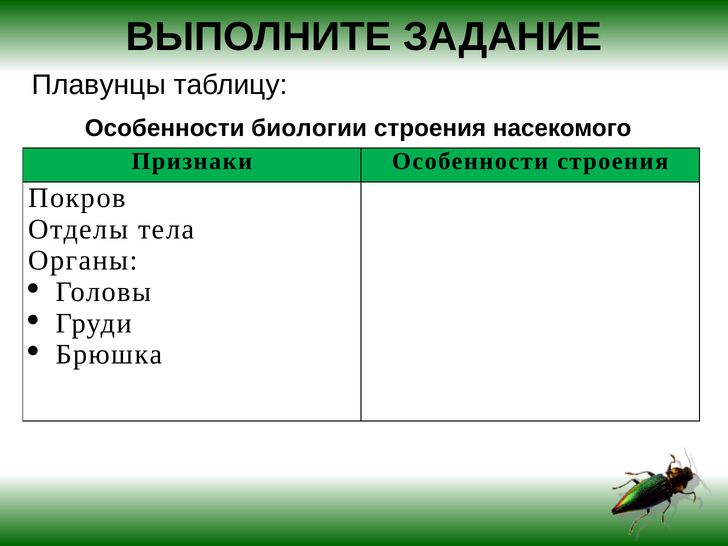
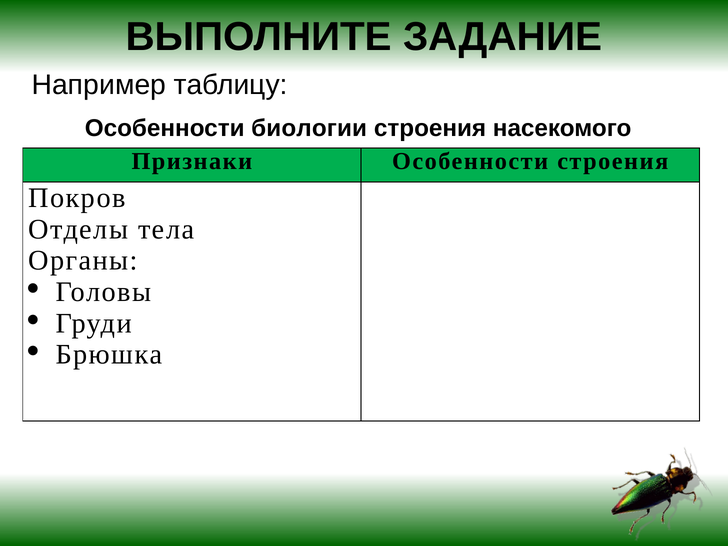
Плавунцы: Плавунцы -> Например
